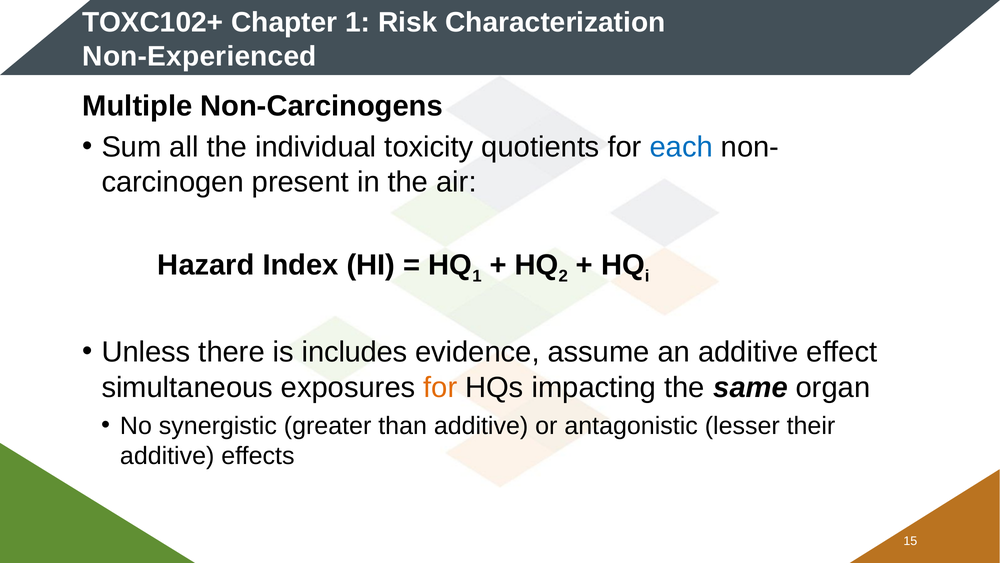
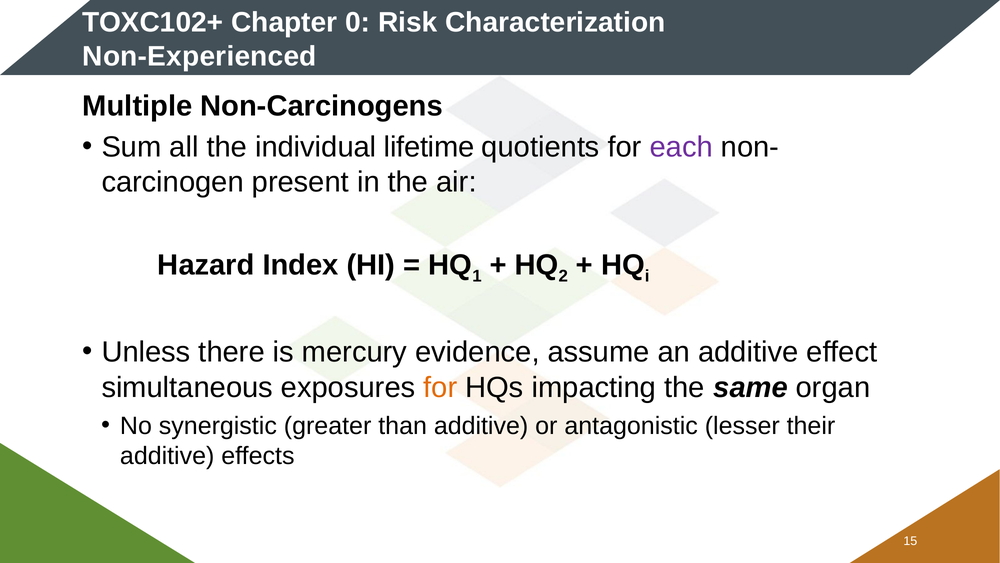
Chapter 1: 1 -> 0
toxicity: toxicity -> lifetime
each colour: blue -> purple
includes: includes -> mercury
